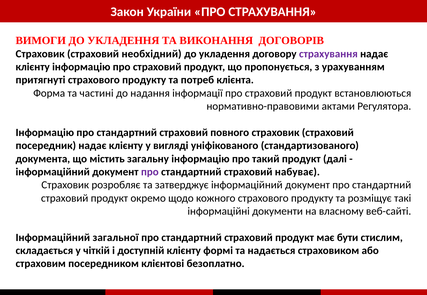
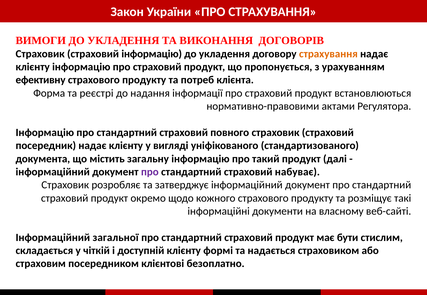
страховий необхідний: необхідний -> інформацію
страхування at (328, 54) colour: purple -> orange
притягнуті: притягнуті -> ефективну
частині: частині -> реєстрі
